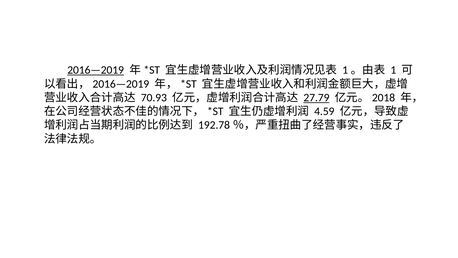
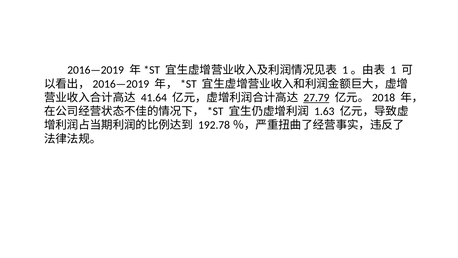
2016—2019 underline: present -> none
70.93: 70.93 -> 41.64
4.59: 4.59 -> 1.63
